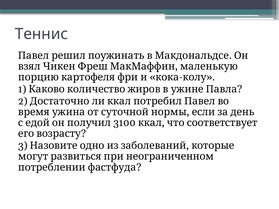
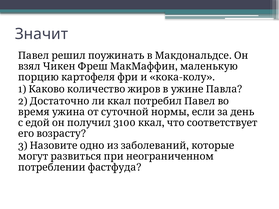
Теннис: Теннис -> Значит
